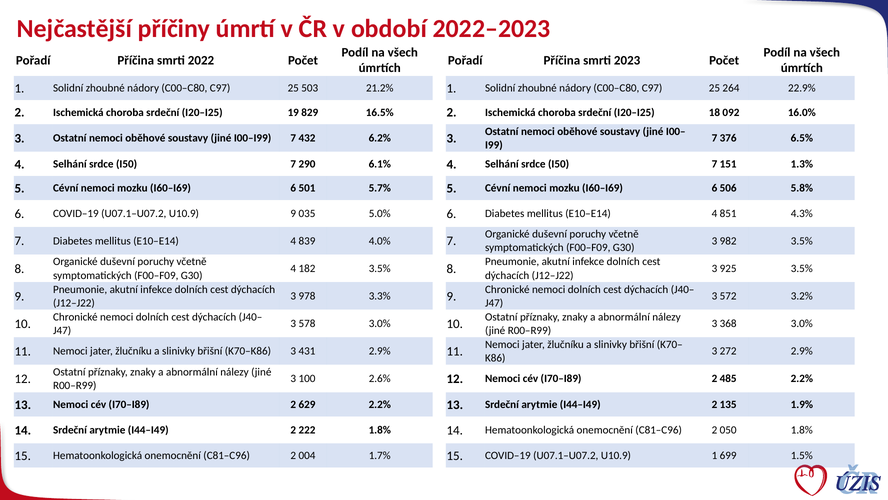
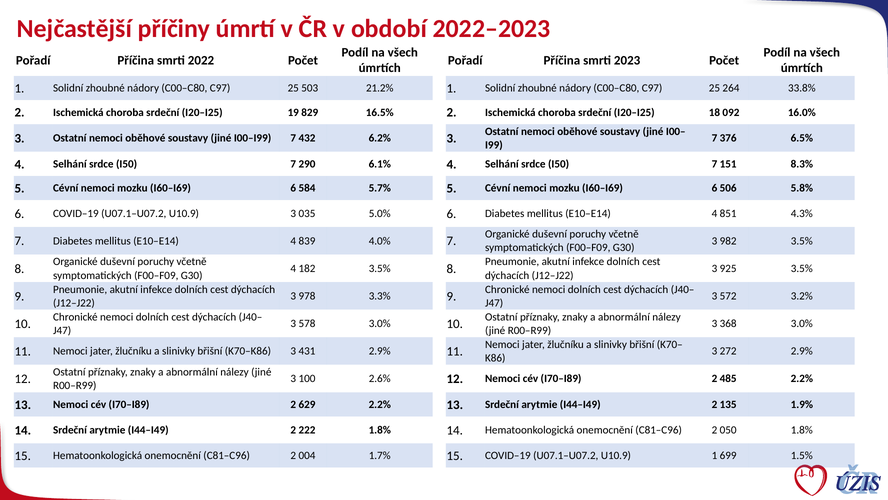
22.9%: 22.9% -> 33.8%
1.3%: 1.3% -> 8.3%
501: 501 -> 584
U10.9 9: 9 -> 3
